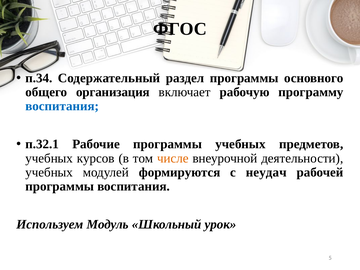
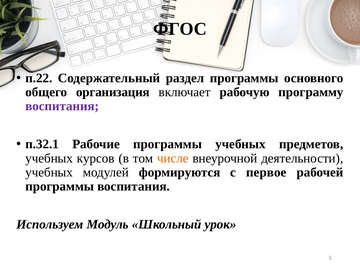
п.34: п.34 -> п.22
воспитания at (62, 106) colour: blue -> purple
неудач: неудач -> первое
